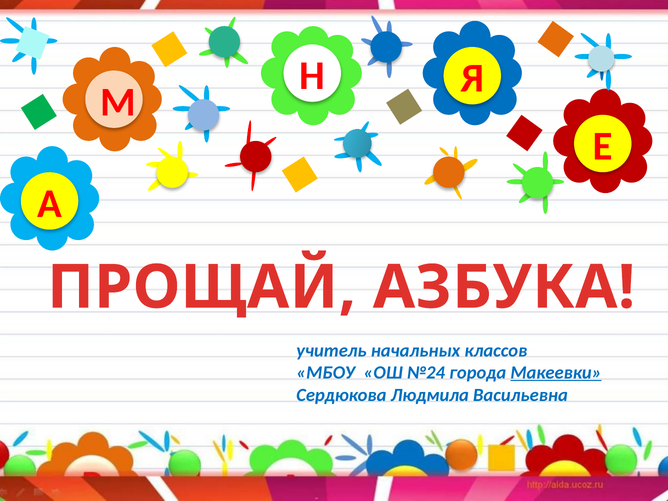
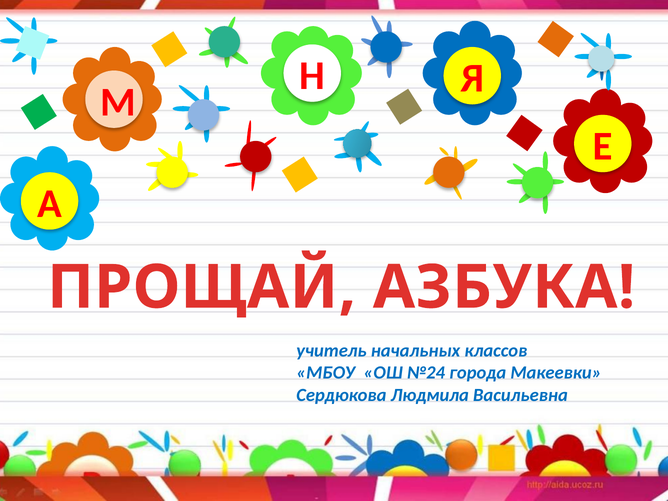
Макеевки underline: present -> none
